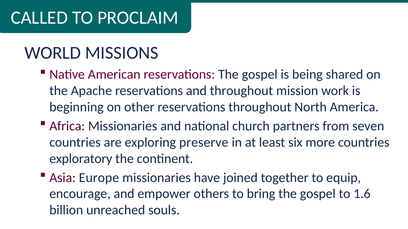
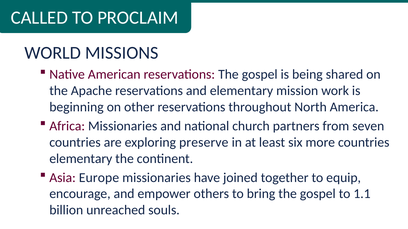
and throughout: throughout -> elementary
exploratory at (81, 159): exploratory -> elementary
1.6: 1.6 -> 1.1
